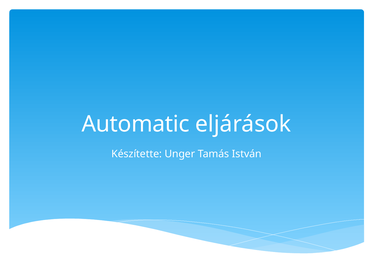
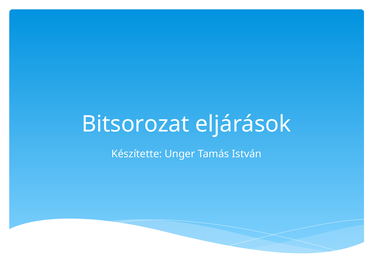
Automatic: Automatic -> Bitsorozat
